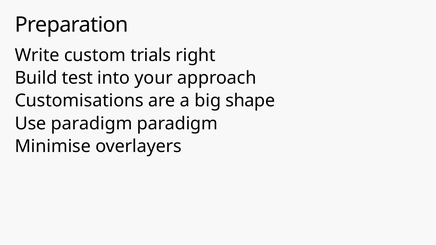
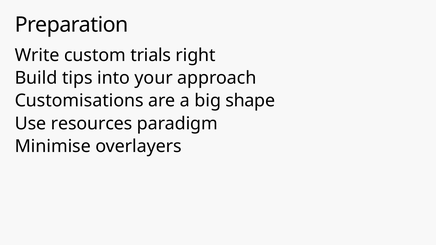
test: test -> tips
Use paradigm: paradigm -> resources
